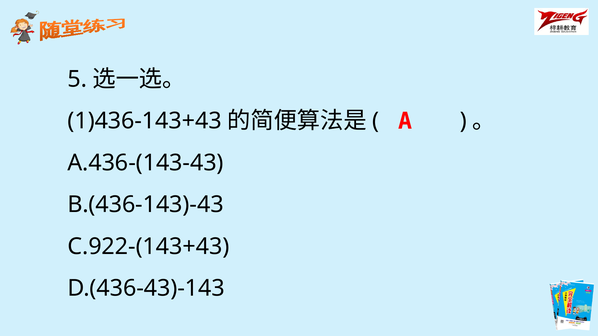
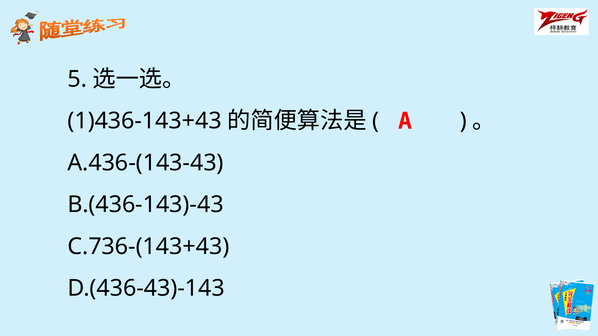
C.922-(143+43: C.922-(143+43 -> C.736-(143+43
